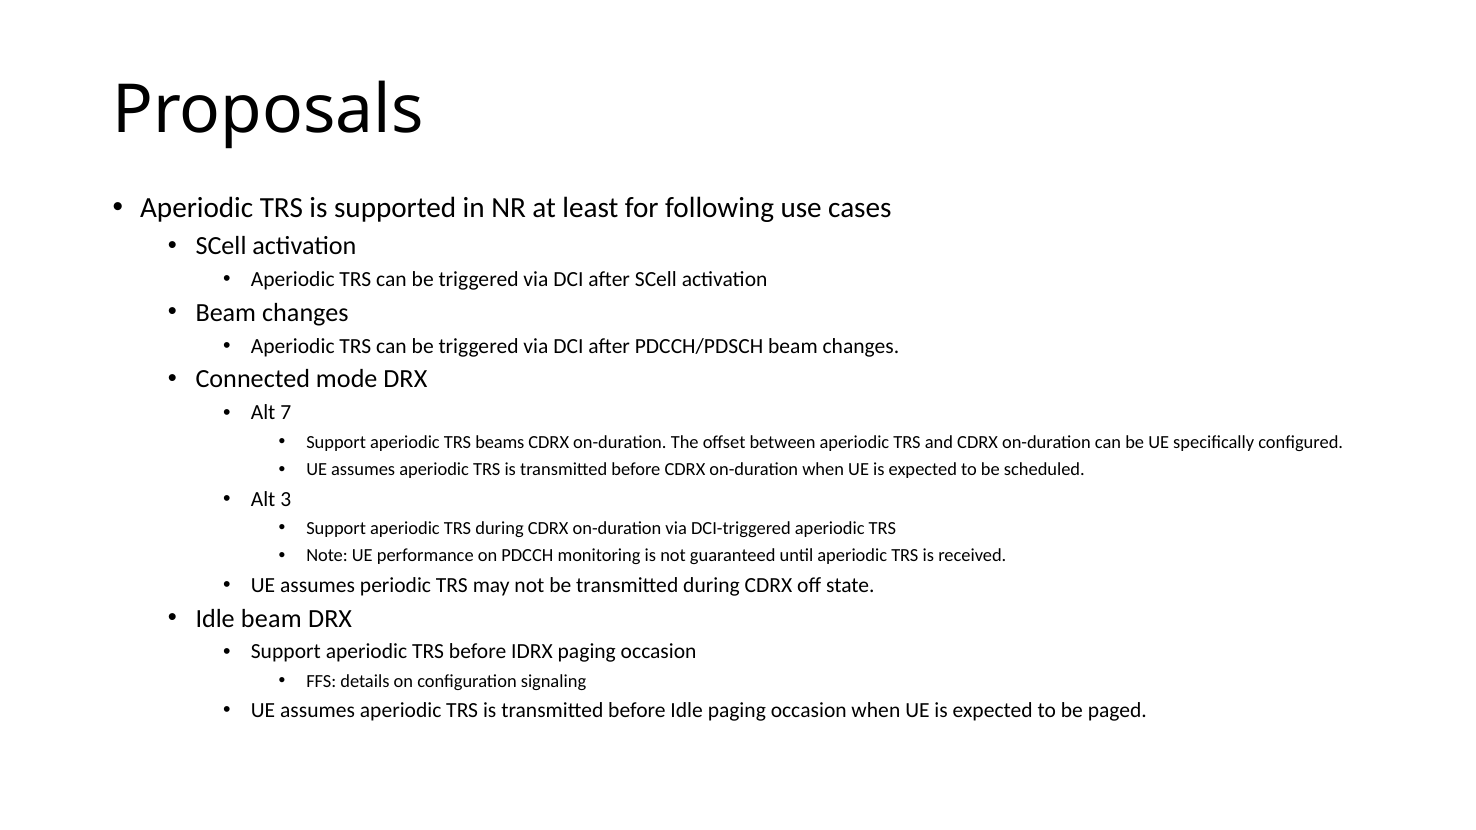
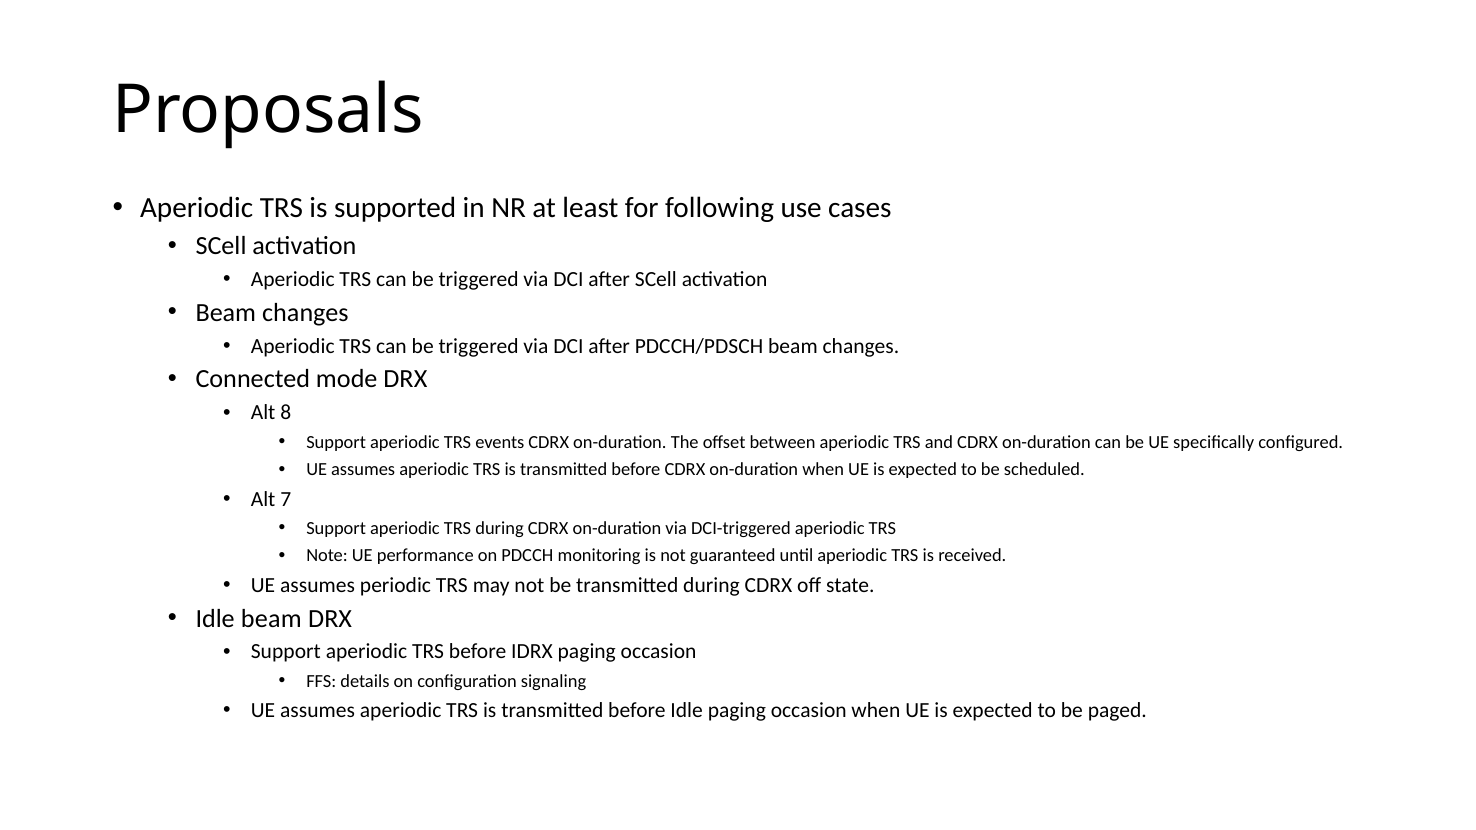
7: 7 -> 8
beams: beams -> events
3: 3 -> 7
